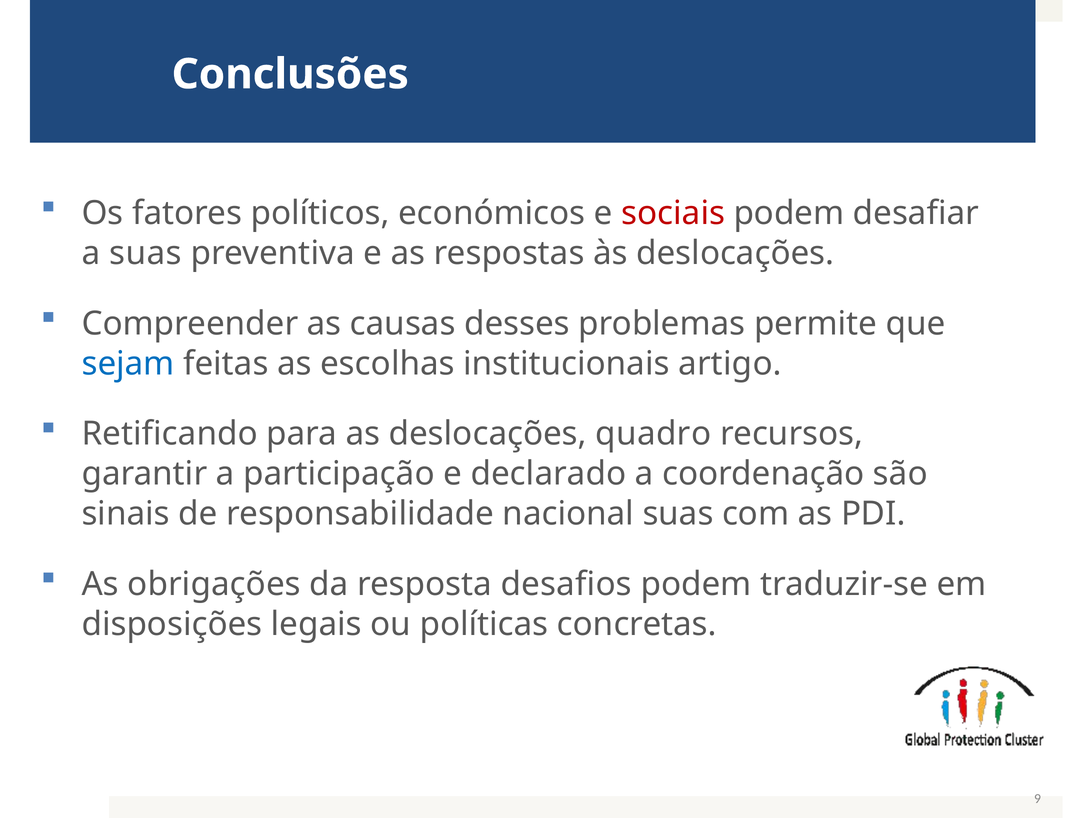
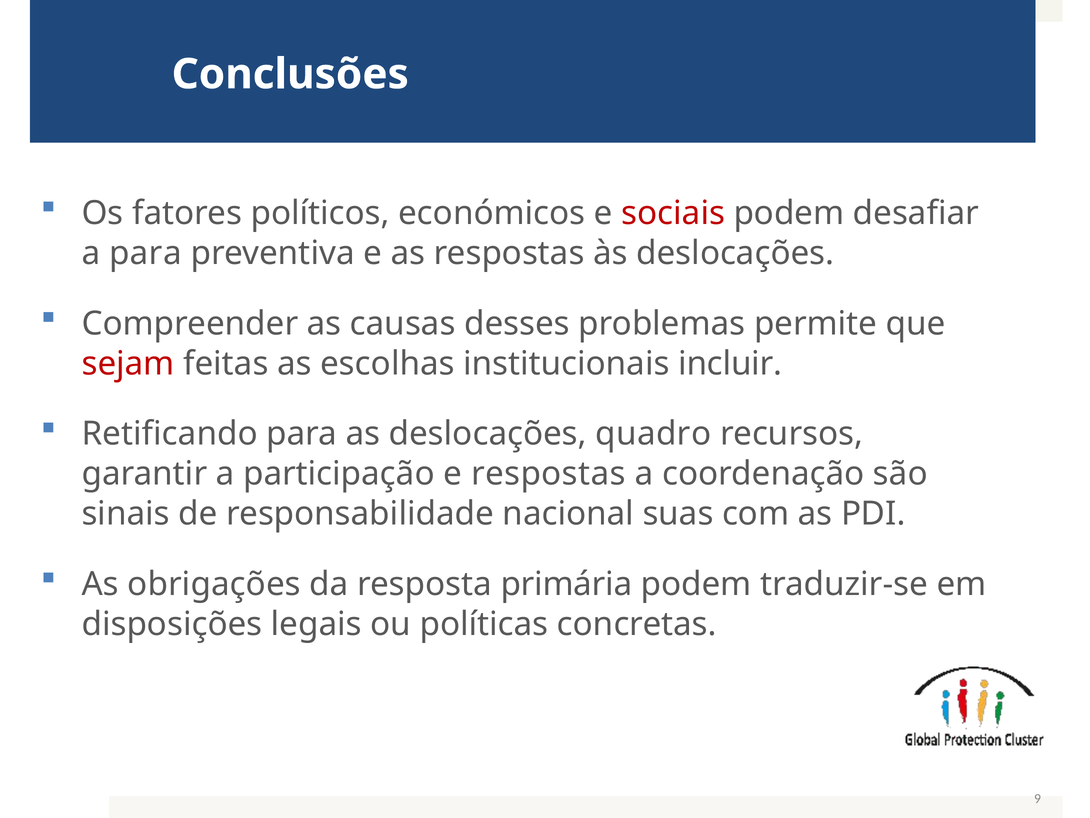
a suas: suas -> para
sejam colour: blue -> red
artigo: artigo -> incluir
e declarado: declarado -> respostas
desafios: desafios -> primária
